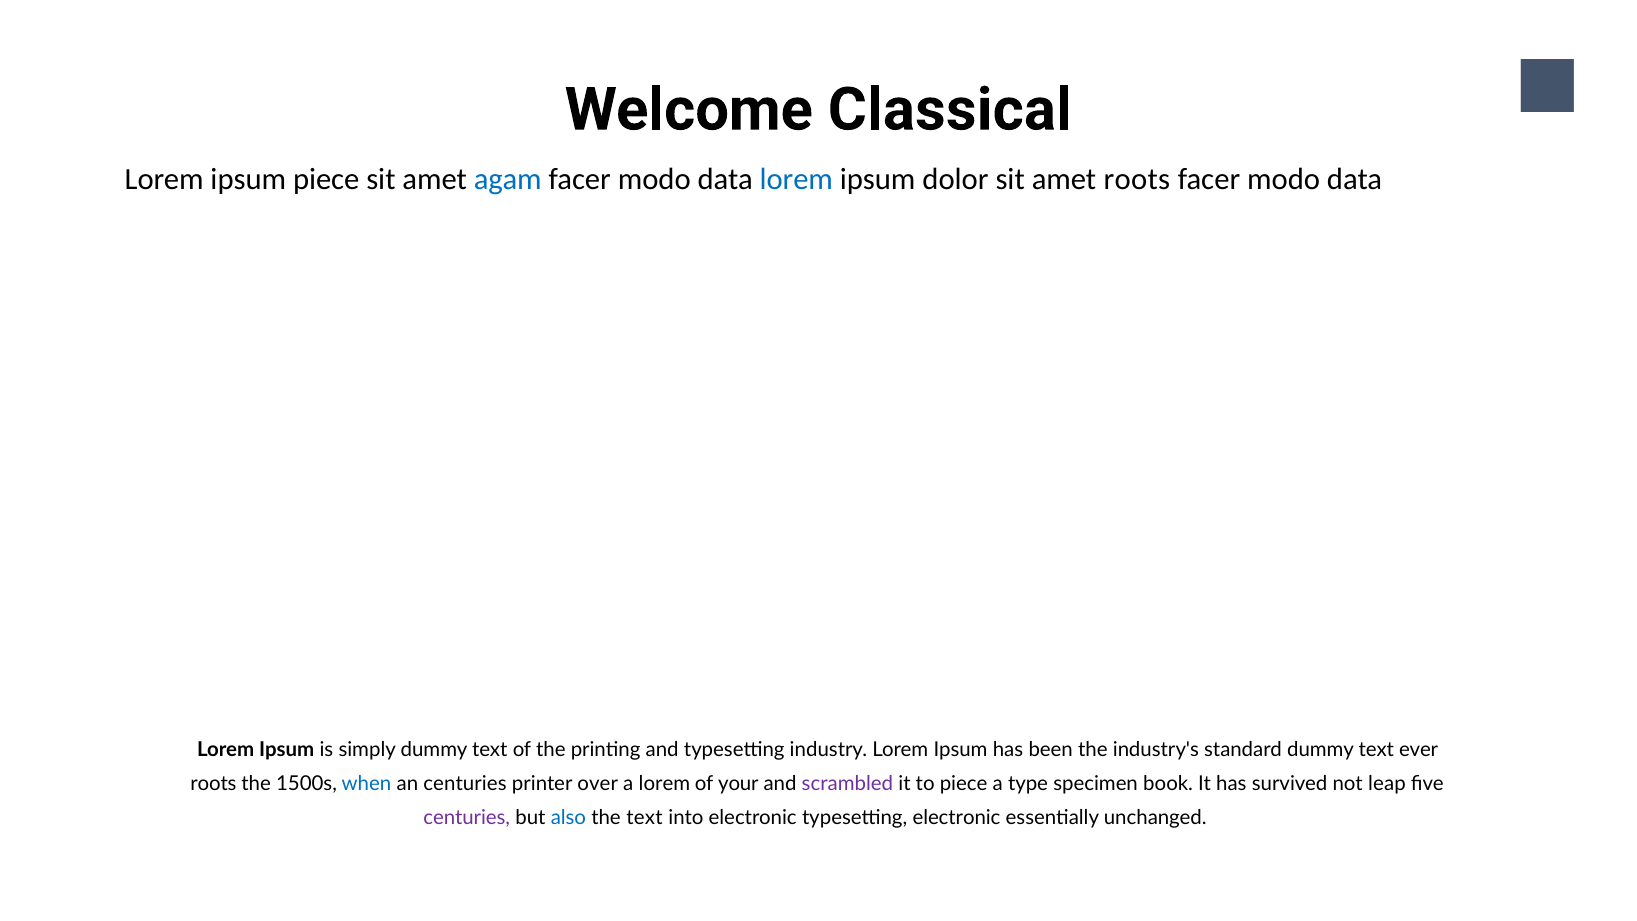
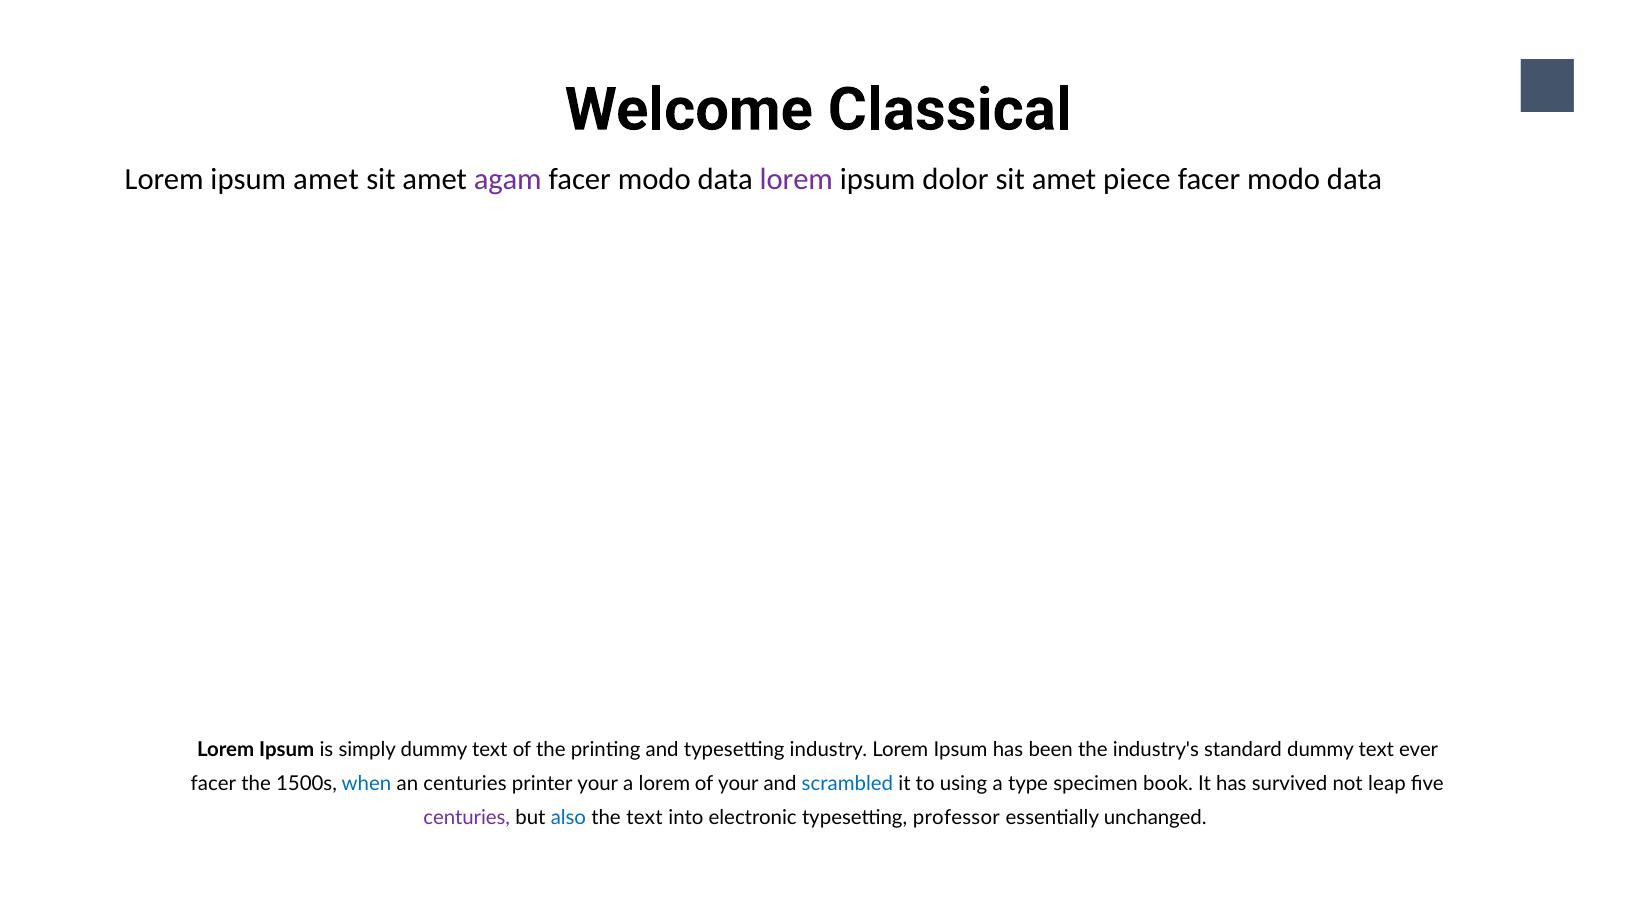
ipsum piece: piece -> amet
agam colour: blue -> purple
lorem at (796, 179) colour: blue -> purple
amet roots: roots -> piece
roots at (213, 784): roots -> facer
printer over: over -> your
scrambled colour: purple -> blue
to piece: piece -> using
typesetting electronic: electronic -> professor
